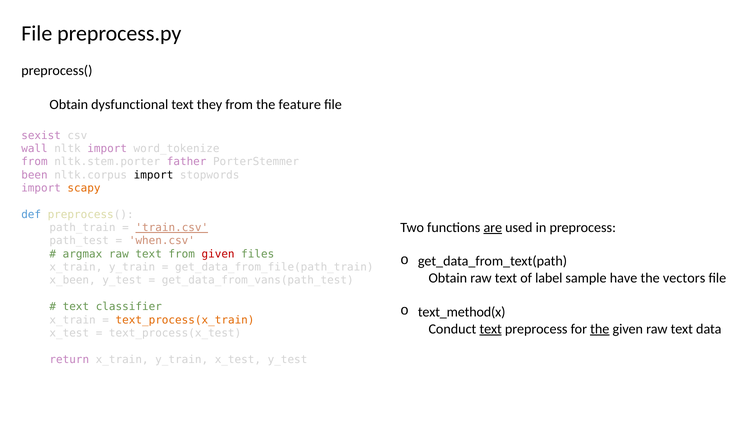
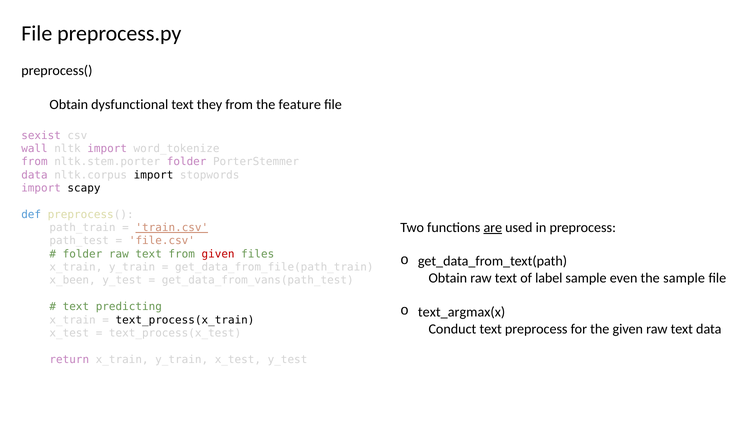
nltk.stem.porter father: father -> folder
been at (34, 175): been -> data
scapy colour: orange -> black
when.csv: when.csv -> file.csv
argmax at (82, 254): argmax -> folder
have: have -> even
the vectors: vectors -> sample
classifier: classifier -> predicting
text_method(x: text_method(x -> text_argmax(x
text_process(x_train colour: orange -> black
text at (491, 329) underline: present -> none
the at (600, 329) underline: present -> none
